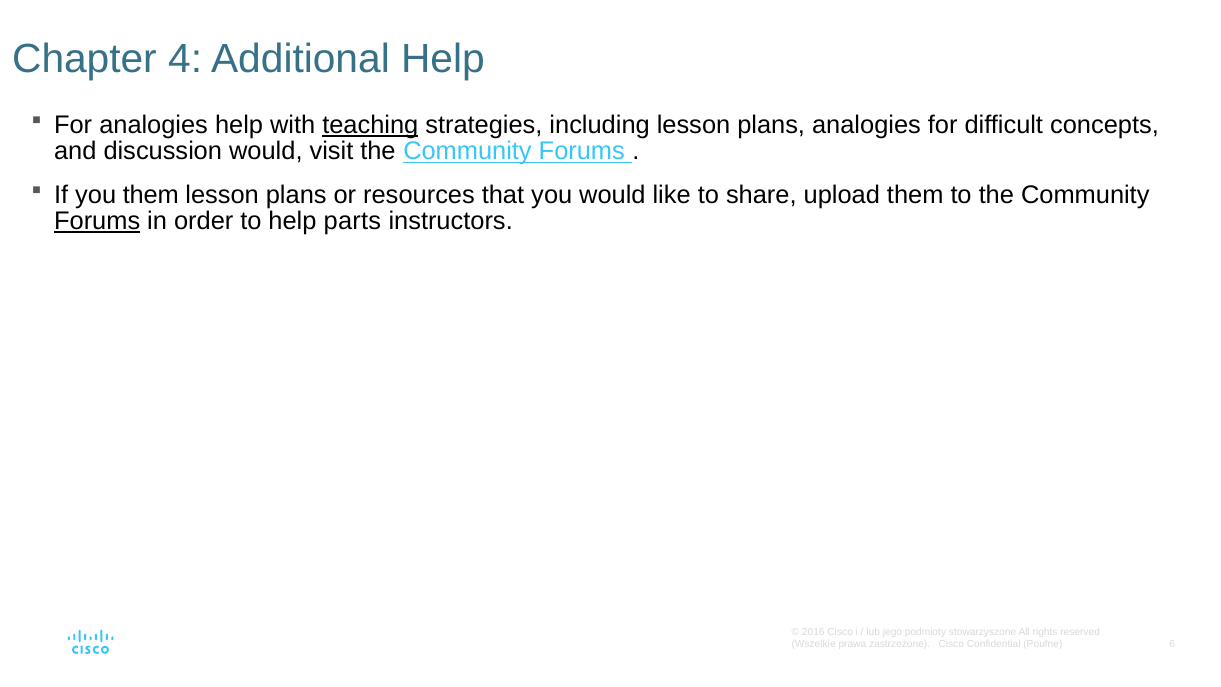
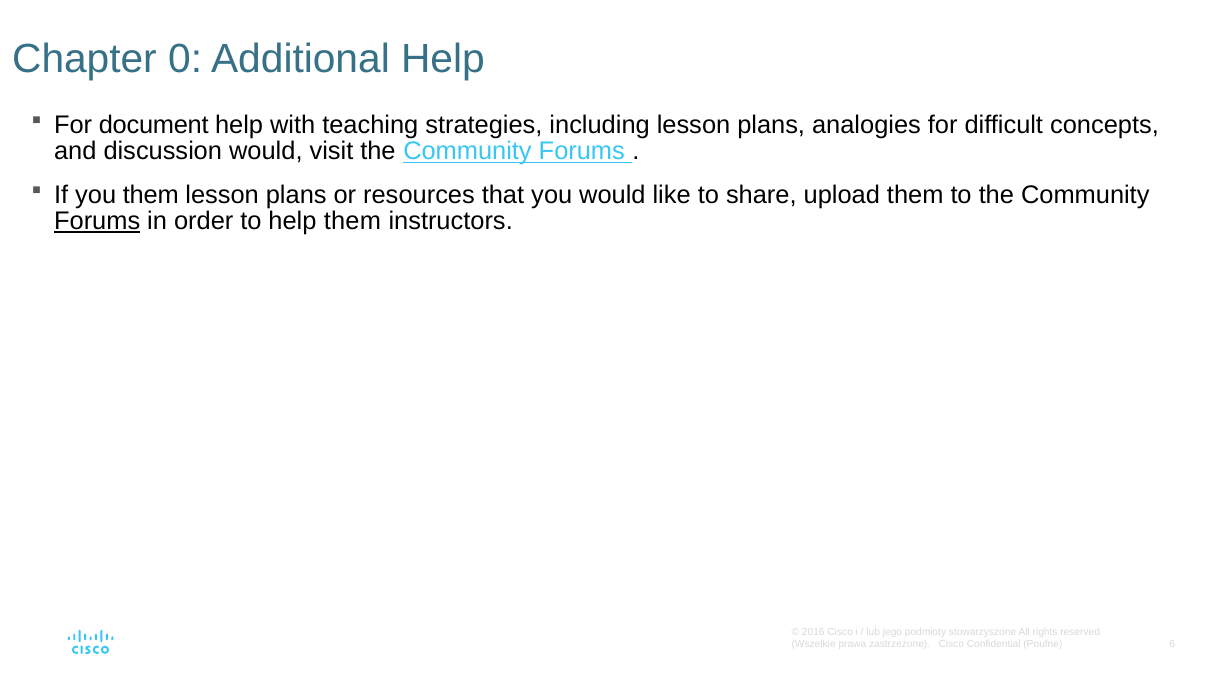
4: 4 -> 0
For analogies: analogies -> document
teaching underline: present -> none
help parts: parts -> them
